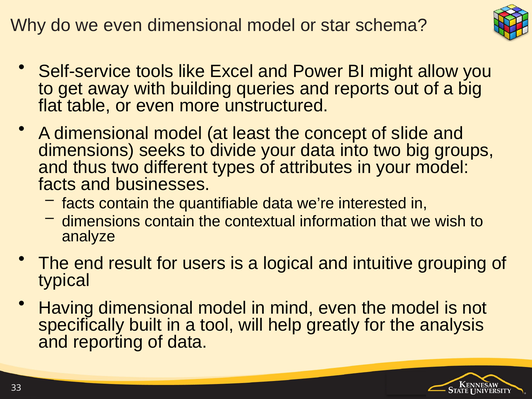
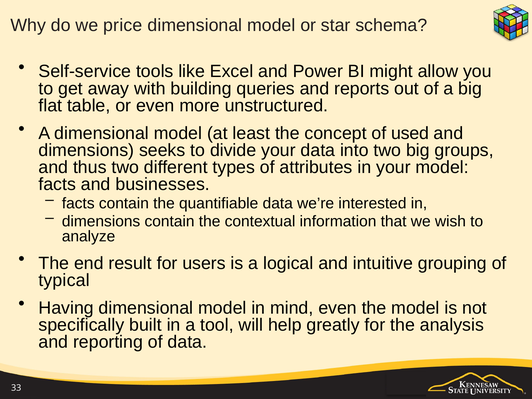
we even: even -> price
slide: slide -> used
